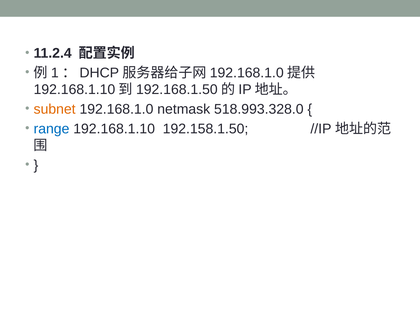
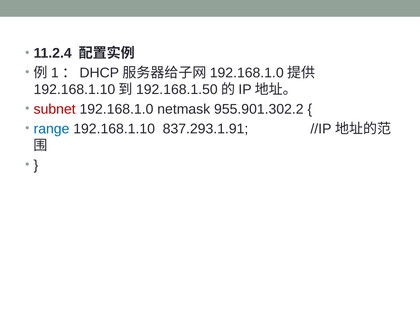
subnet colour: orange -> red
518.993.328.0: 518.993.328.0 -> 955.901.302.2
192.158.1.50: 192.158.1.50 -> 837.293.1.91
